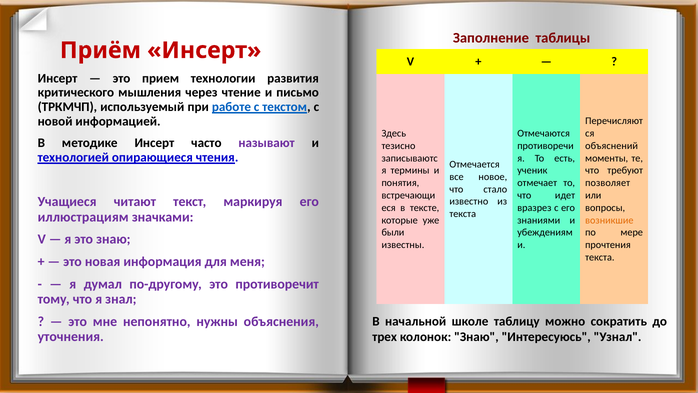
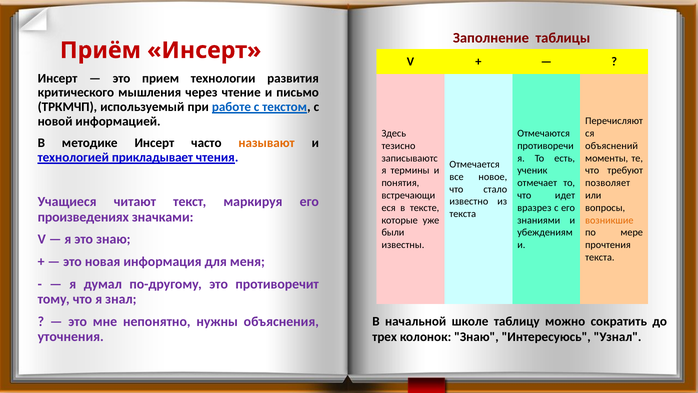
называют colour: purple -> orange
опирающиеся: опирающиеся -> прикладывает
иллюстрациям: иллюстрациям -> произведениях
